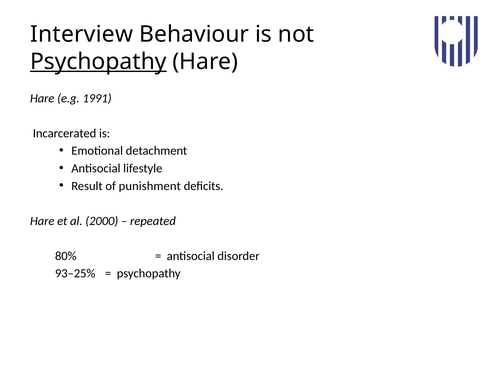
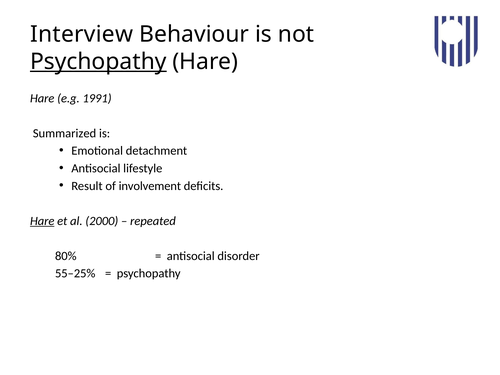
Incarcerated: Incarcerated -> Summarized
punishment: punishment -> involvement
Hare at (42, 221) underline: none -> present
93–25%: 93–25% -> 55–25%
